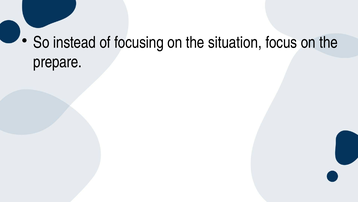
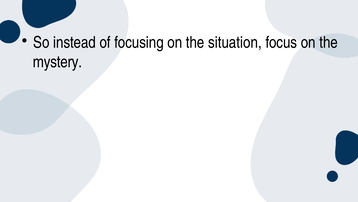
prepare: prepare -> mystery
